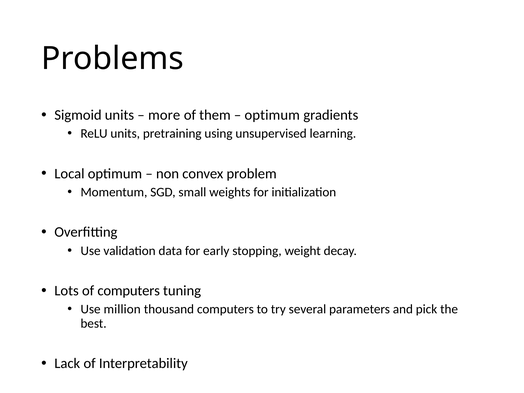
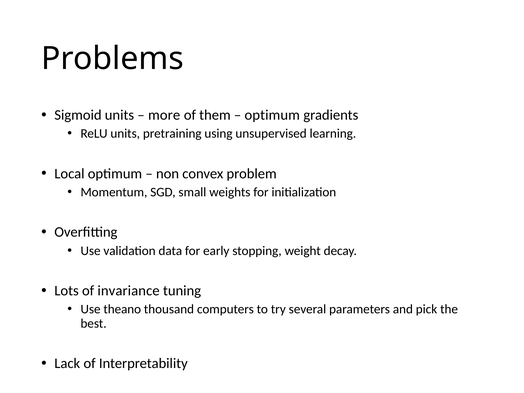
of computers: computers -> invariance
million: million -> theano
